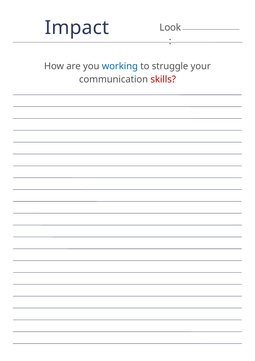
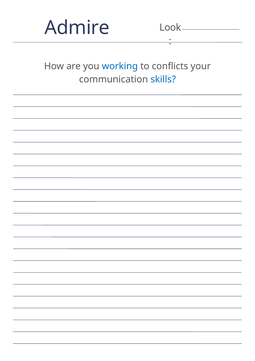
Impact: Impact -> Admire
struggle: struggle -> conflicts
skills colour: red -> blue
